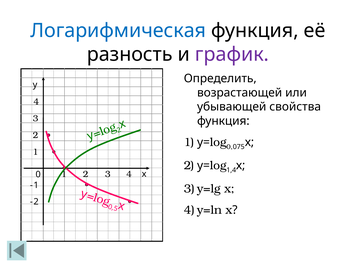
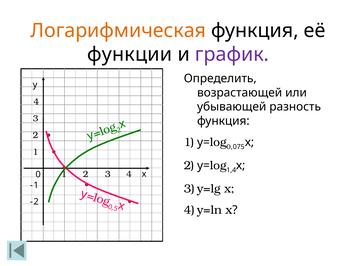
Логарифмическая colour: blue -> orange
разность: разность -> функции
свойства: свойства -> разность
